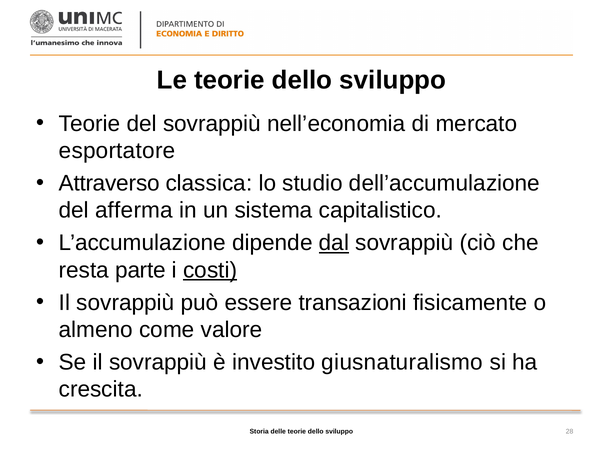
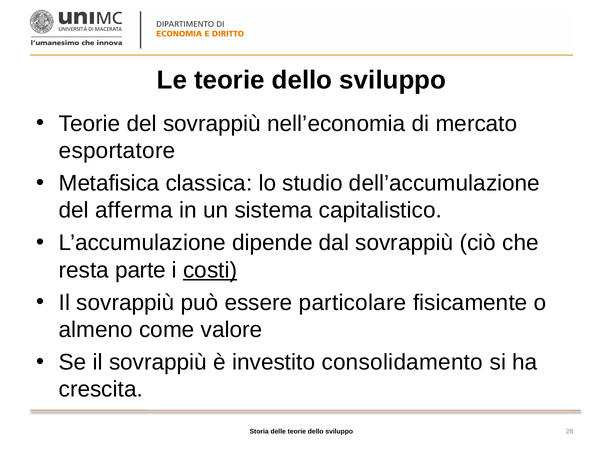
Attraverso: Attraverso -> Metafisica
dal underline: present -> none
transazioni: transazioni -> particolare
giusnaturalismo: giusnaturalismo -> consolidamento
